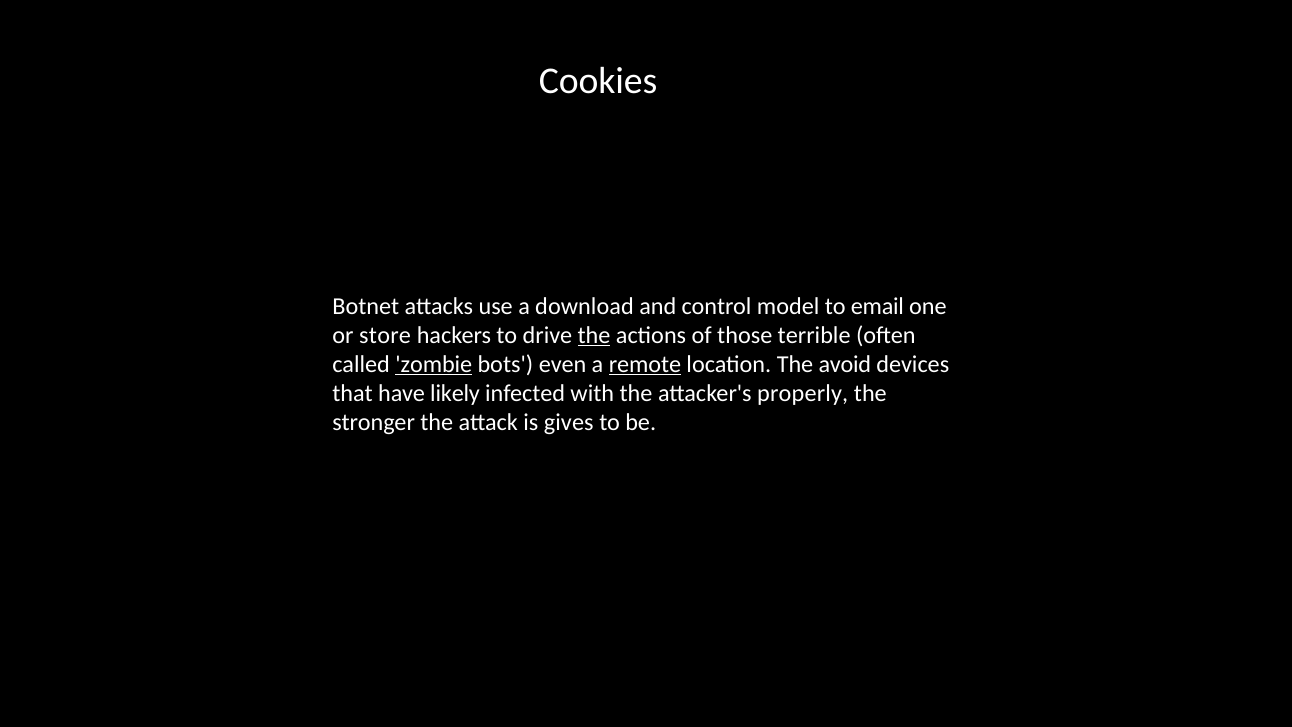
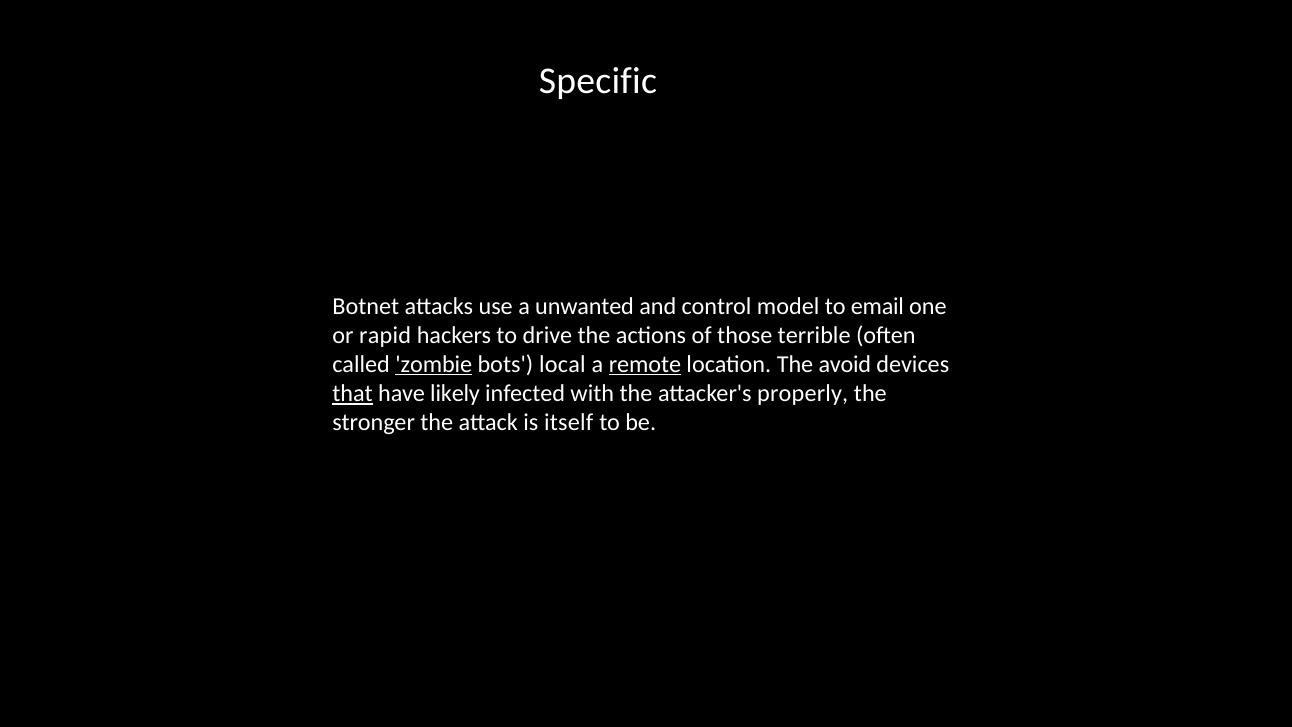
Cookies: Cookies -> Specific
download: download -> unwanted
store: store -> rapid
the at (594, 335) underline: present -> none
even: even -> local
that underline: none -> present
gives: gives -> itself
